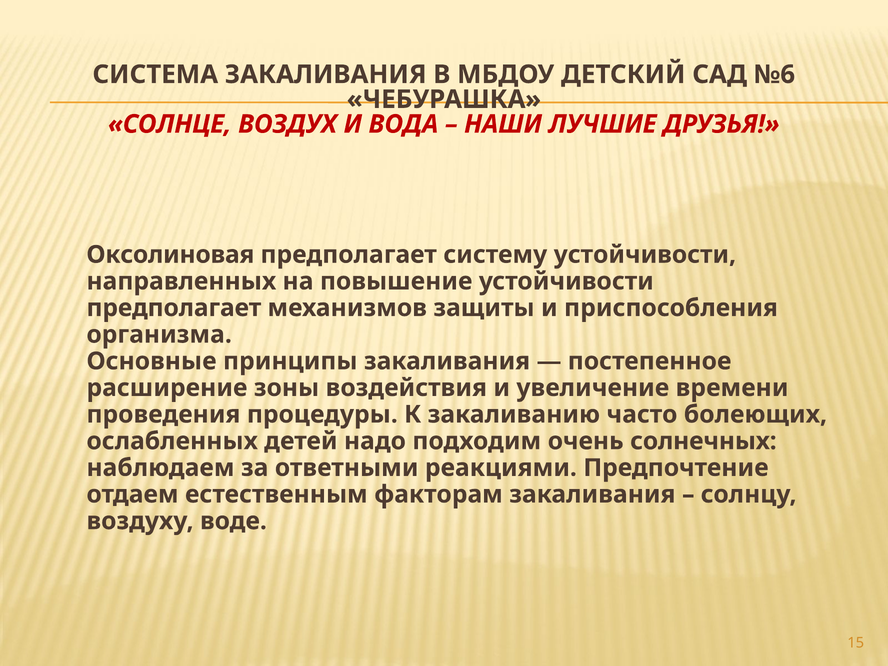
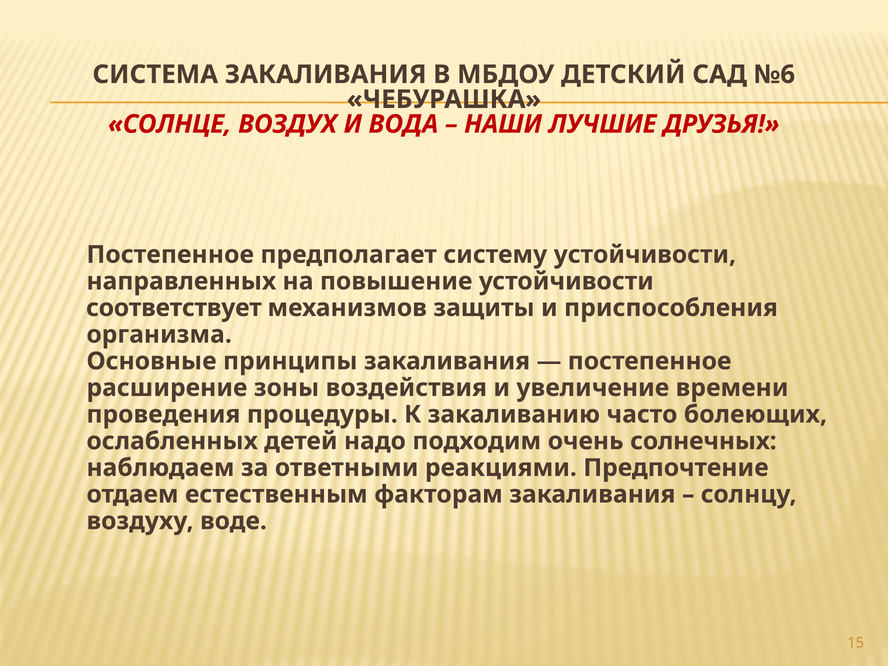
Оксолиновая at (170, 255): Оксолиновая -> Постепенное
предполагает at (174, 308): предполагает -> соответствует
